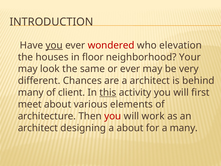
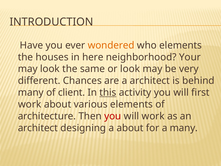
you at (54, 45) underline: present -> none
wondered colour: red -> orange
who elevation: elevation -> elements
floor: floor -> here
or ever: ever -> look
meet at (30, 104): meet -> work
